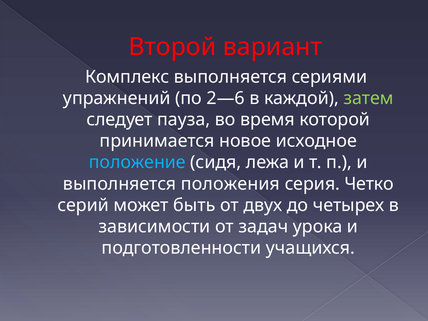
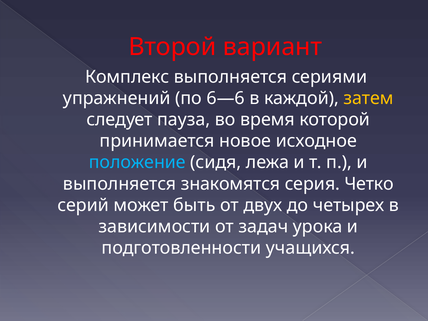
2—6: 2—6 -> 6—6
затем colour: light green -> yellow
положения: положения -> знакомятся
